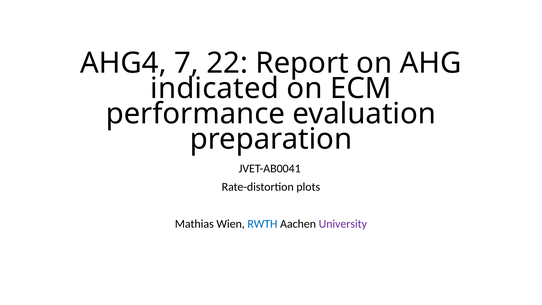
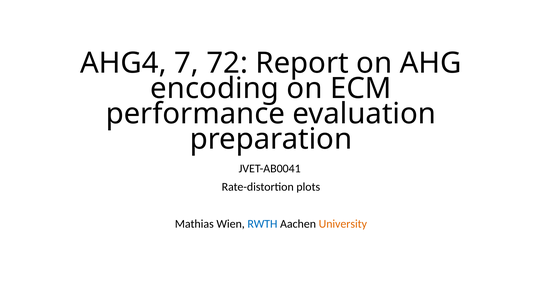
22: 22 -> 72
indicated: indicated -> encoding
University colour: purple -> orange
